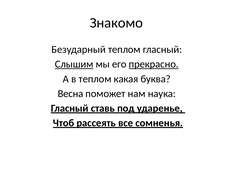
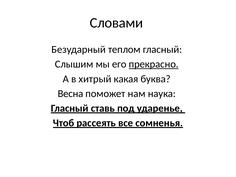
Знакомо: Знакомо -> Словами
Слышим underline: present -> none
в теплом: теплом -> хитрый
